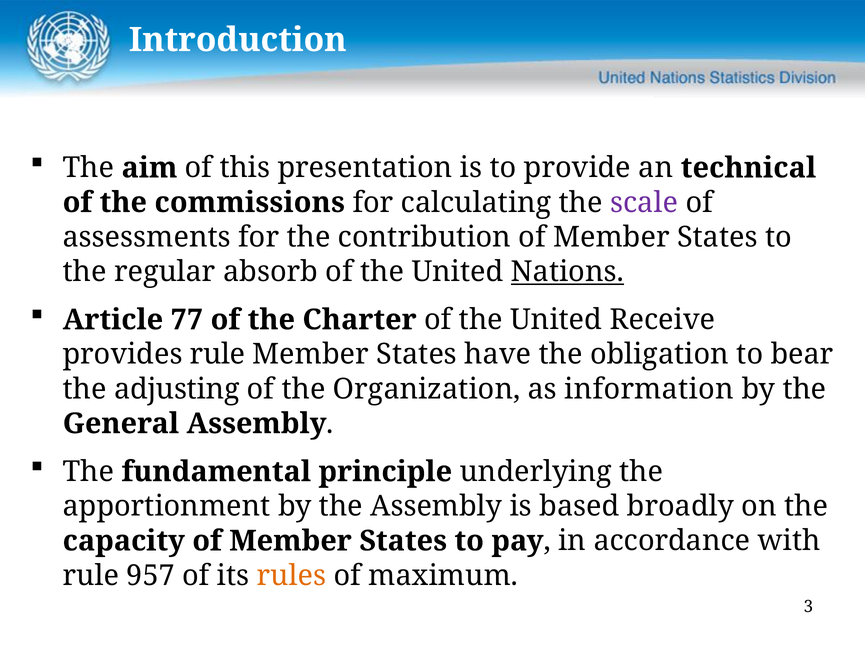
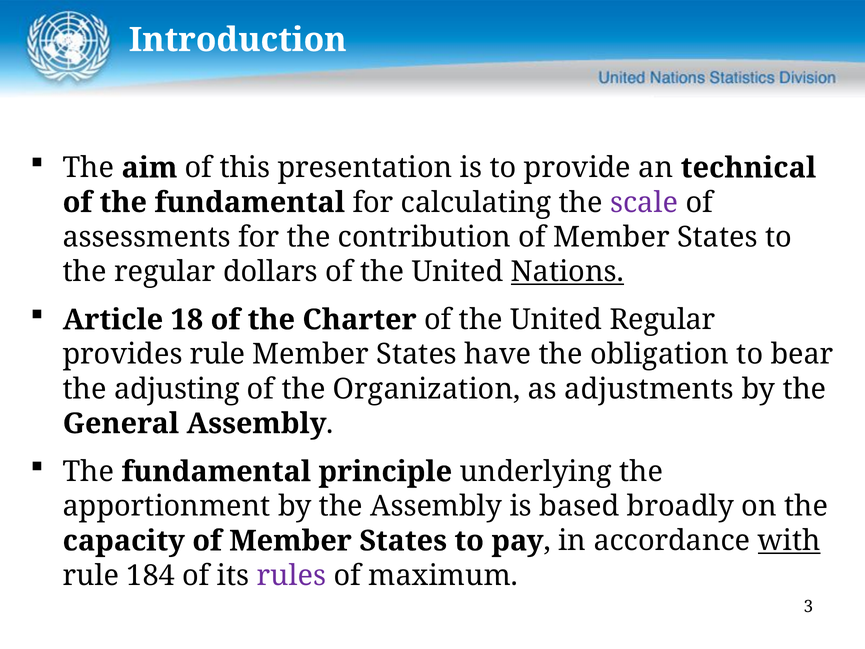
of the commissions: commissions -> fundamental
absorb: absorb -> dollars
77: 77 -> 18
United Receive: Receive -> Regular
information: information -> adjustments
with underline: none -> present
957: 957 -> 184
rules colour: orange -> purple
